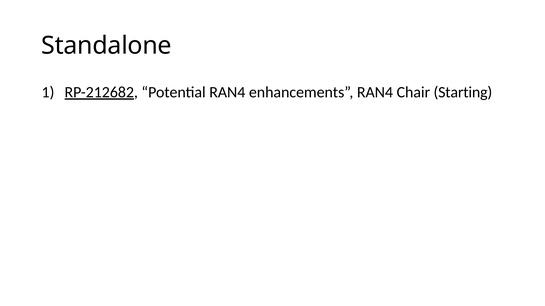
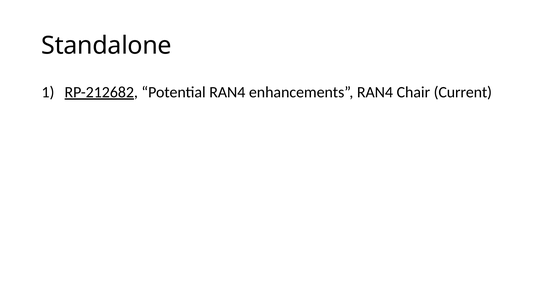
Starting: Starting -> Current
